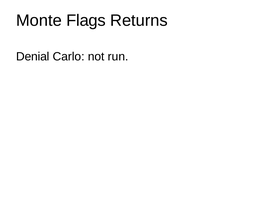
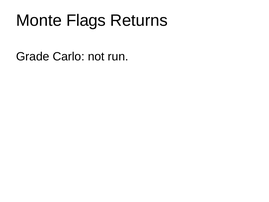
Denial: Denial -> Grade
